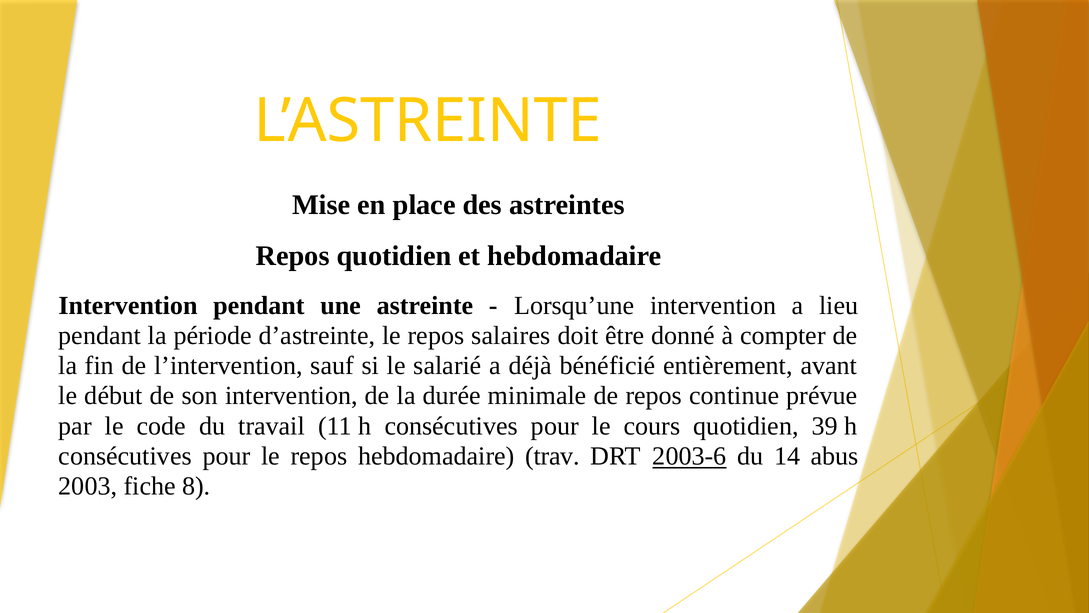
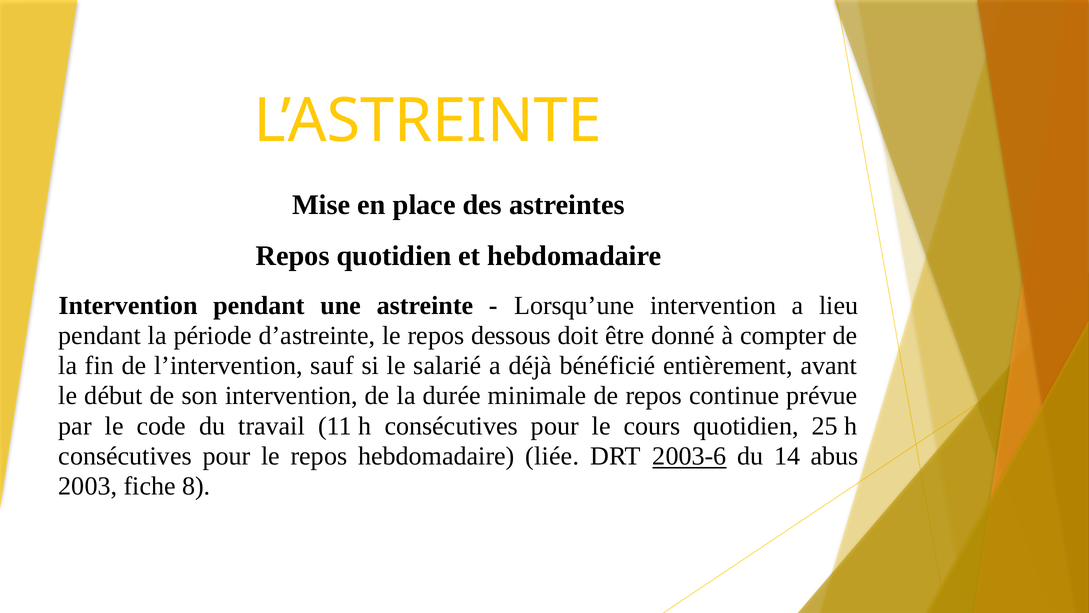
salaires: salaires -> dessous
39: 39 -> 25
trav: trav -> liée
